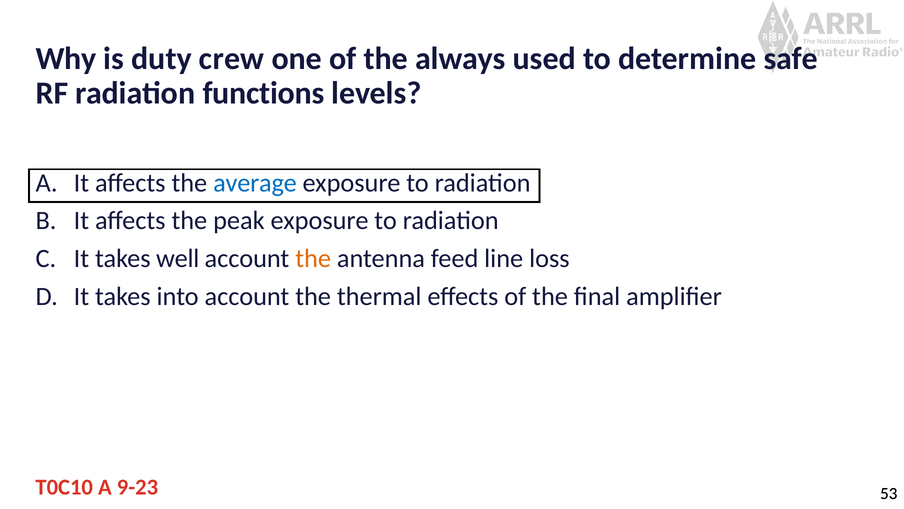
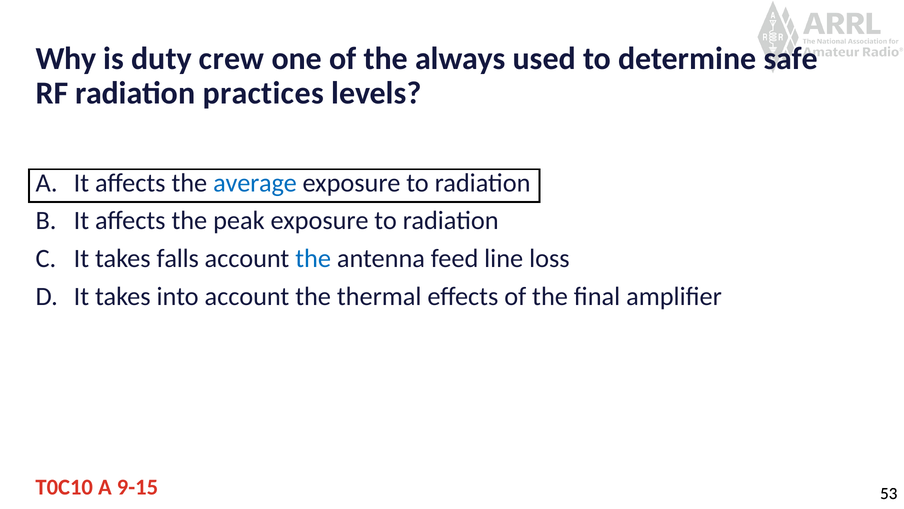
functions: functions -> practices
well: well -> falls
the at (313, 258) colour: orange -> blue
9-23: 9-23 -> 9-15
